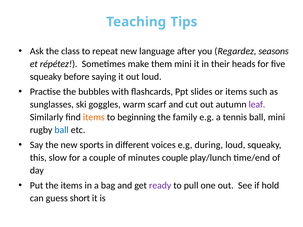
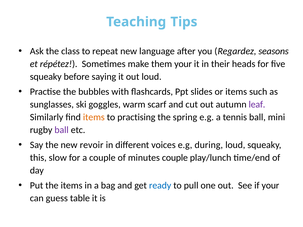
them mini: mini -> your
beginning: beginning -> practising
family: family -> spring
ball at (62, 130) colour: blue -> purple
sports: sports -> revoir
ready colour: purple -> blue
if hold: hold -> your
short: short -> table
